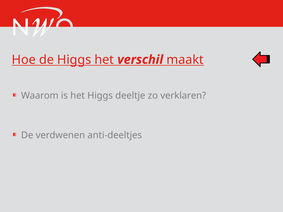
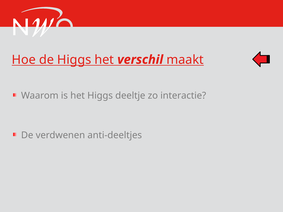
verklaren: verklaren -> interactie
